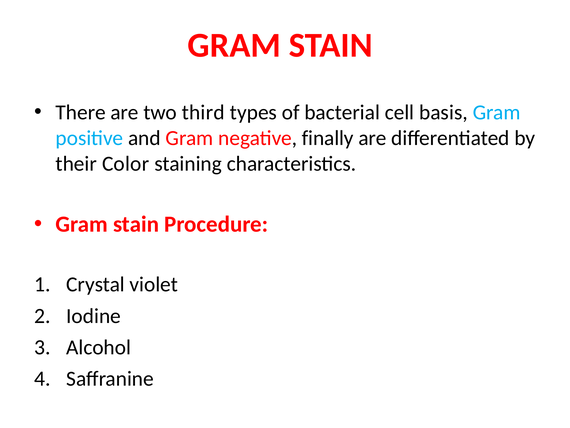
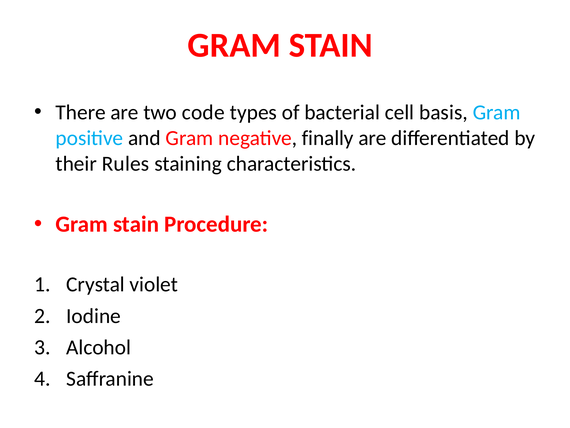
third: third -> code
Color: Color -> Rules
